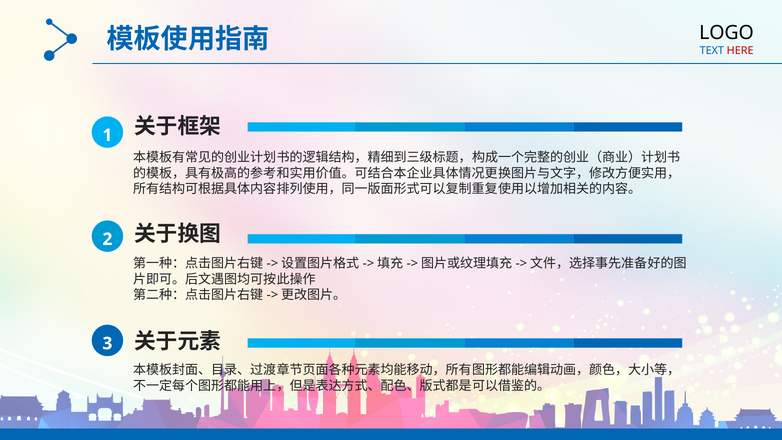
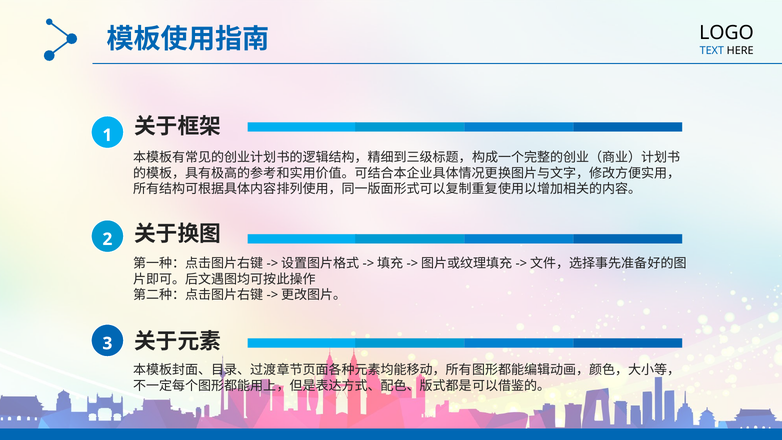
HERE colour: red -> black
